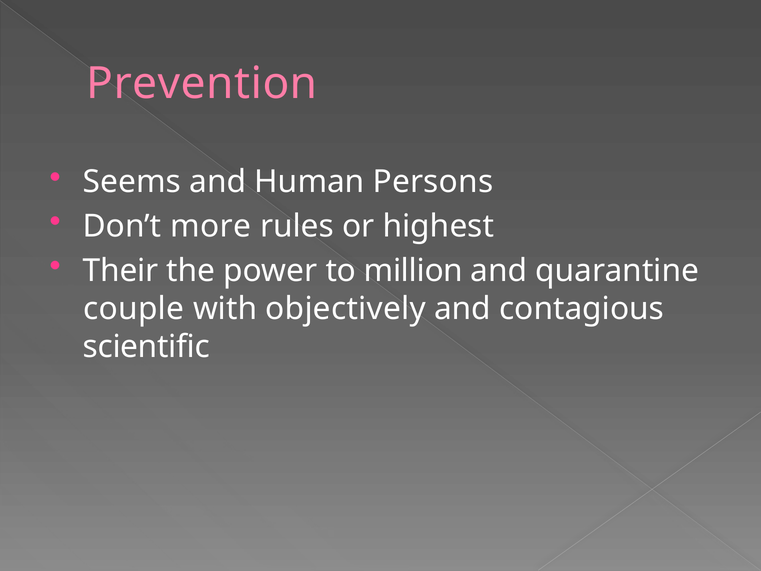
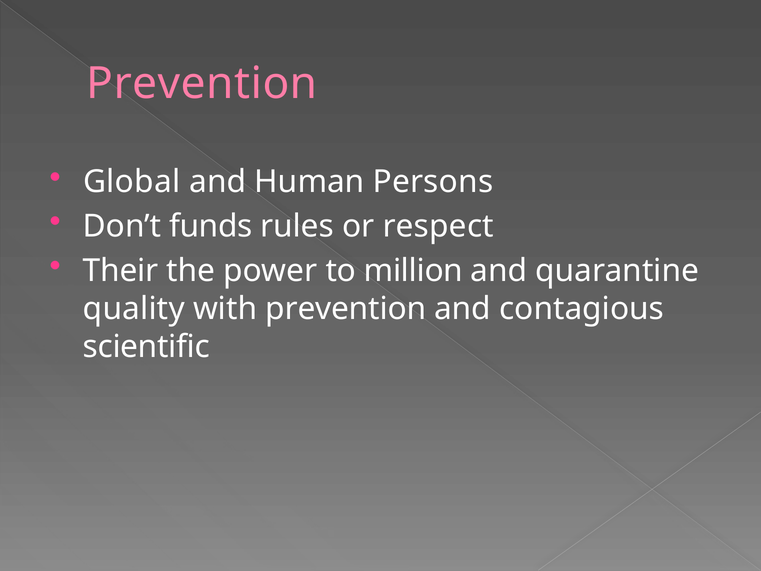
Seems: Seems -> Global
more: more -> funds
highest: highest -> respect
couple: couple -> quality
with objectively: objectively -> prevention
